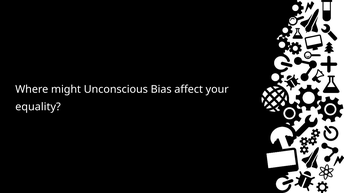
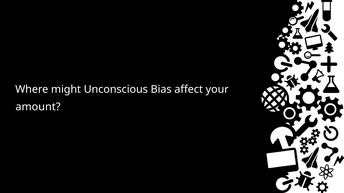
equality: equality -> amount
